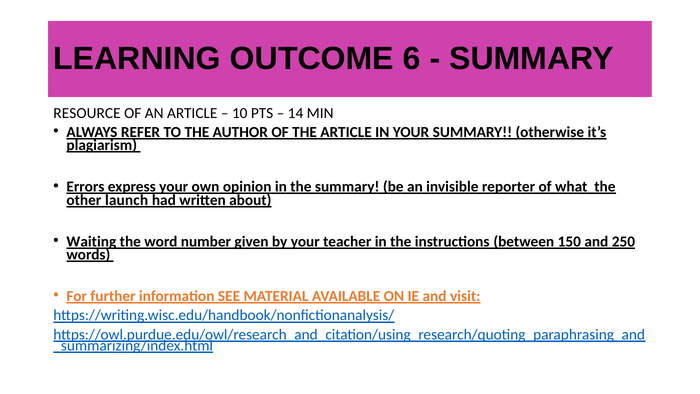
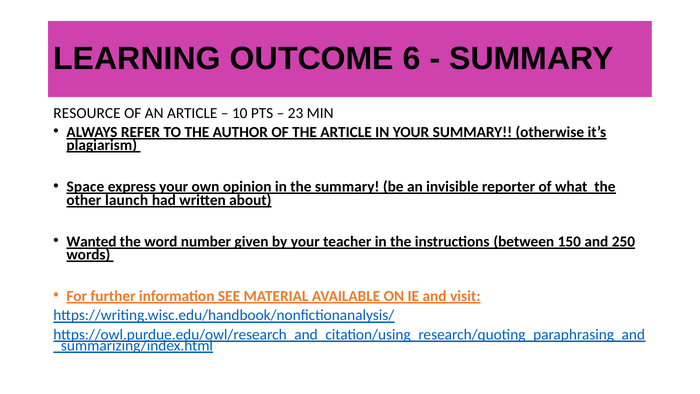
14: 14 -> 23
Errors: Errors -> Space
Waiting: Waiting -> Wanted
